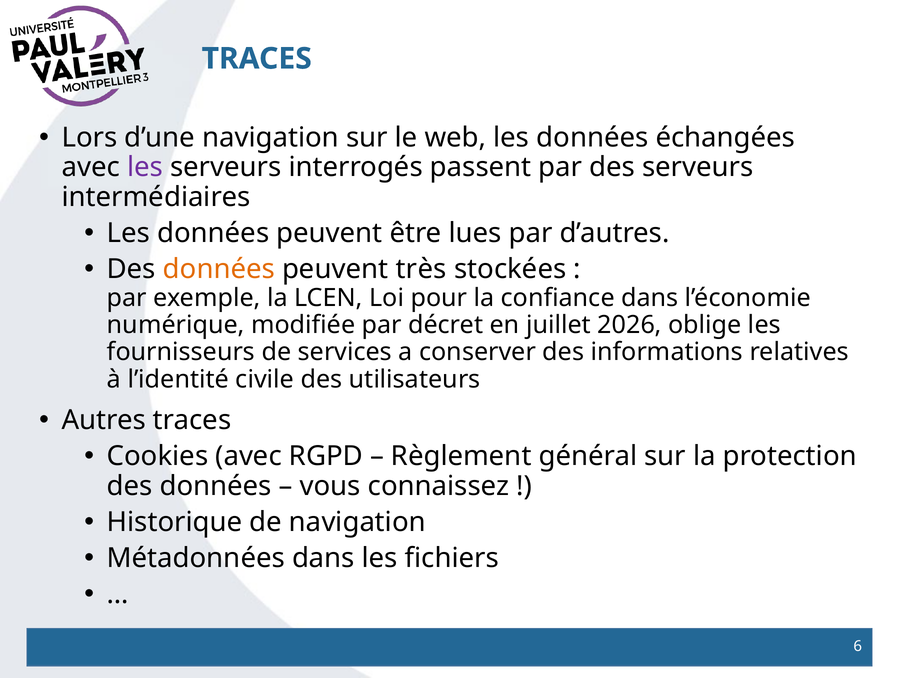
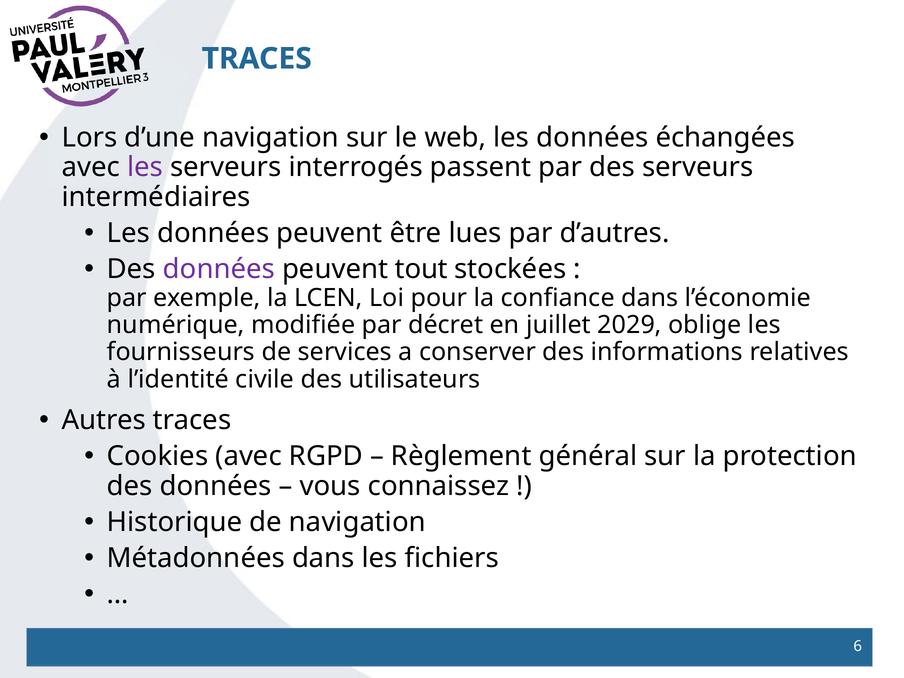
données at (219, 269) colour: orange -> purple
très: très -> tout
2026: 2026 -> 2029
